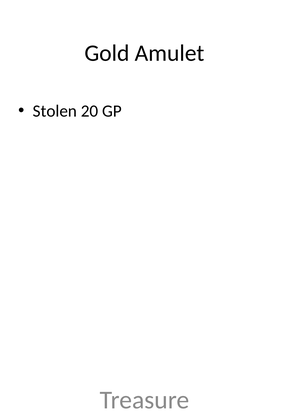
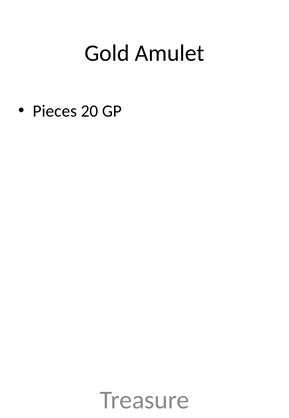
Stolen: Stolen -> Pieces
